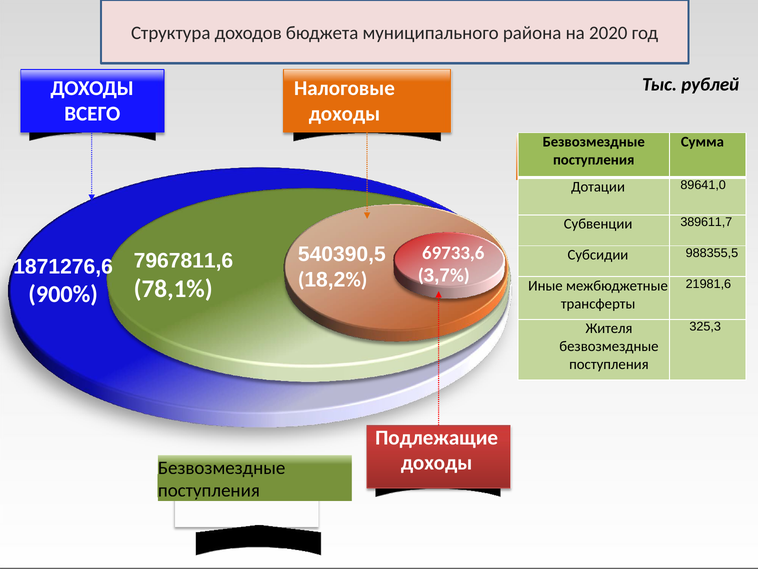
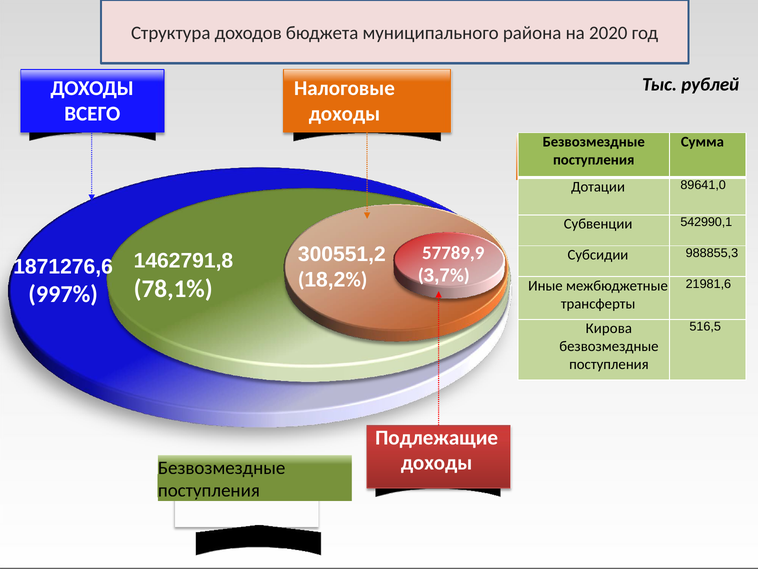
389611,7: 389611,7 -> 542990,1
540390,5: 540390,5 -> 300551,2
69733,6: 69733,6 -> 57789,9
988355,5: 988355,5 -> 988855,3
7967811,6: 7967811,6 -> 1462791,8
900%: 900% -> 997%
325,3: 325,3 -> 516,5
Жителя: Жителя -> Кирова
